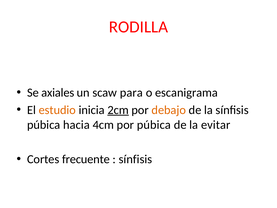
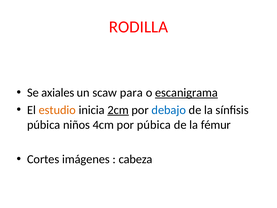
escanigrama underline: none -> present
debajo colour: orange -> blue
hacia: hacia -> niños
evitar: evitar -> fémur
frecuente: frecuente -> imágenes
sínfisis at (135, 159): sínfisis -> cabeza
